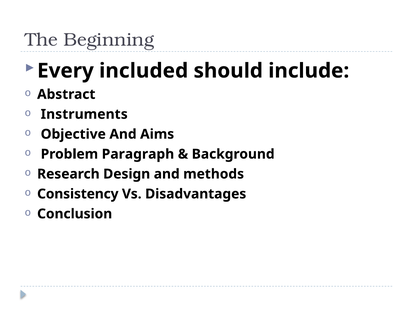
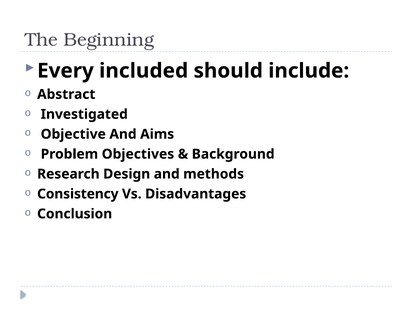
Instruments: Instruments -> Investigated
Paragraph: Paragraph -> Objectives
